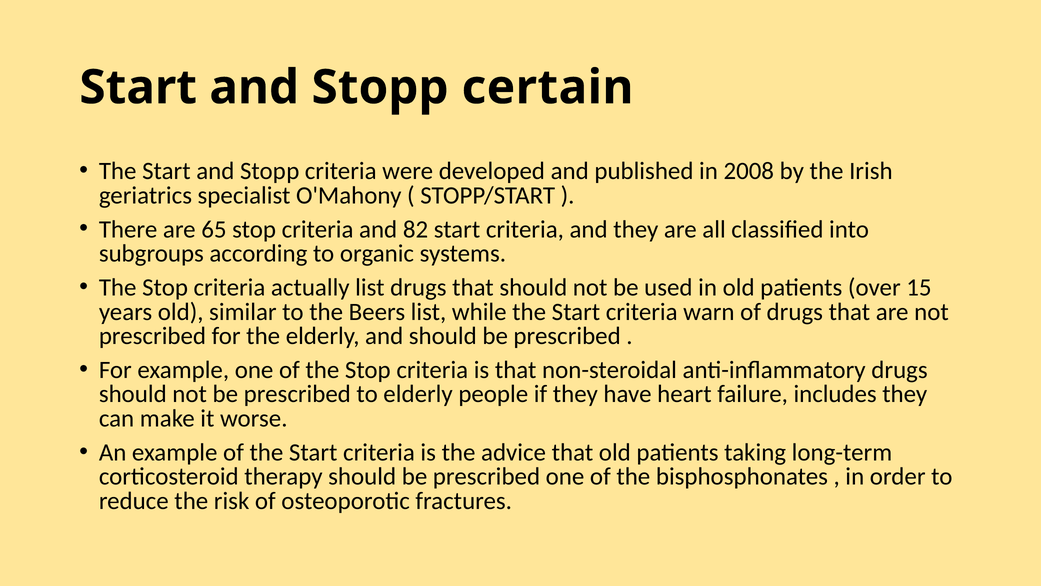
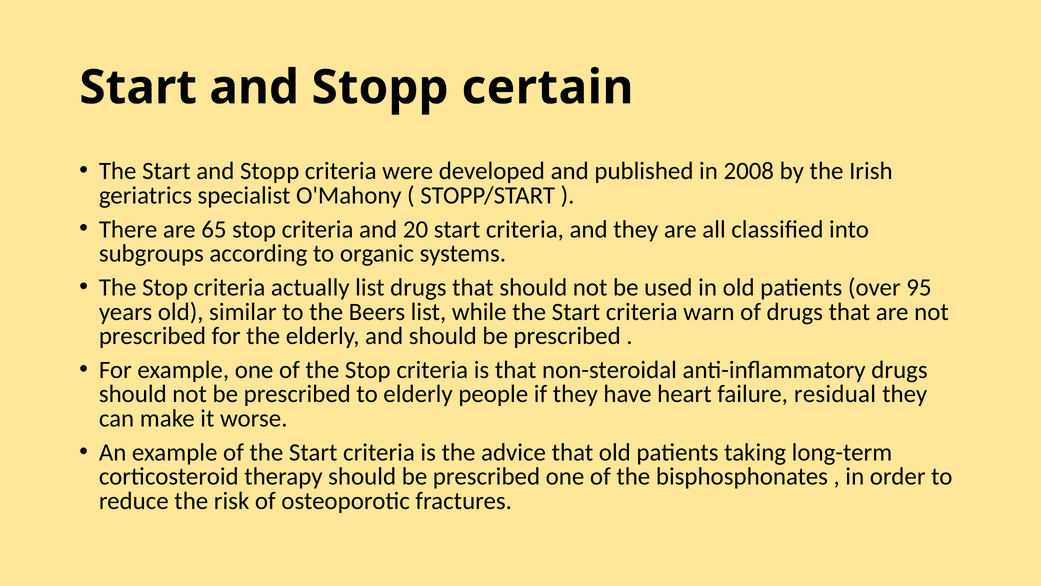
82: 82 -> 20
15: 15 -> 95
includes: includes -> residual
